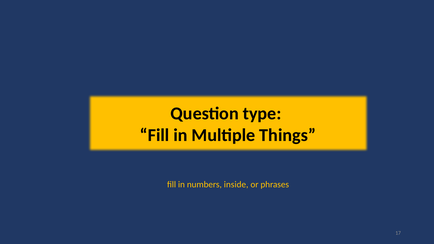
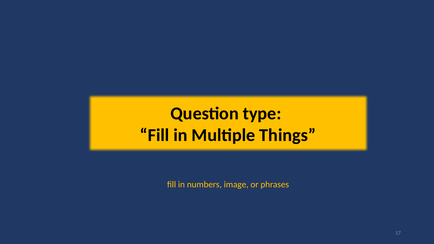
inside: inside -> image
